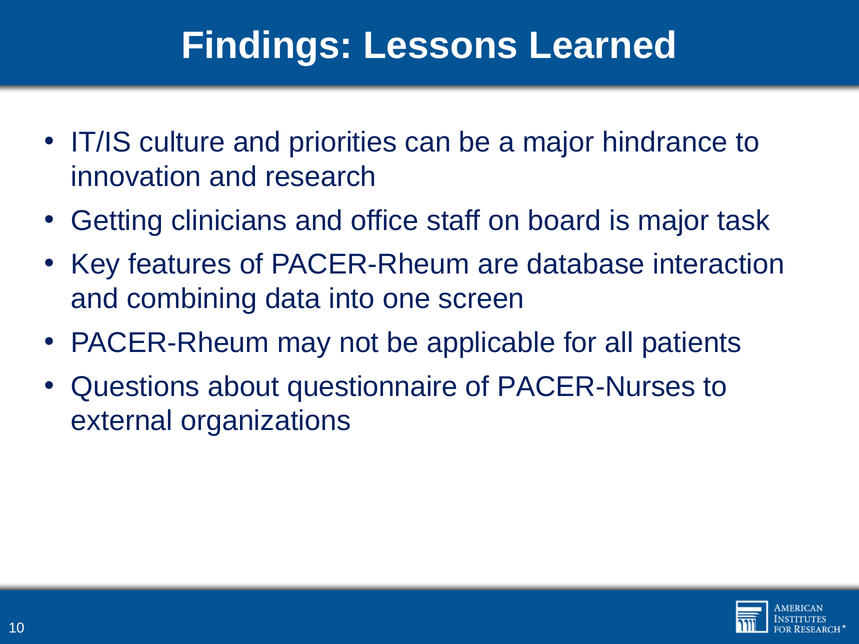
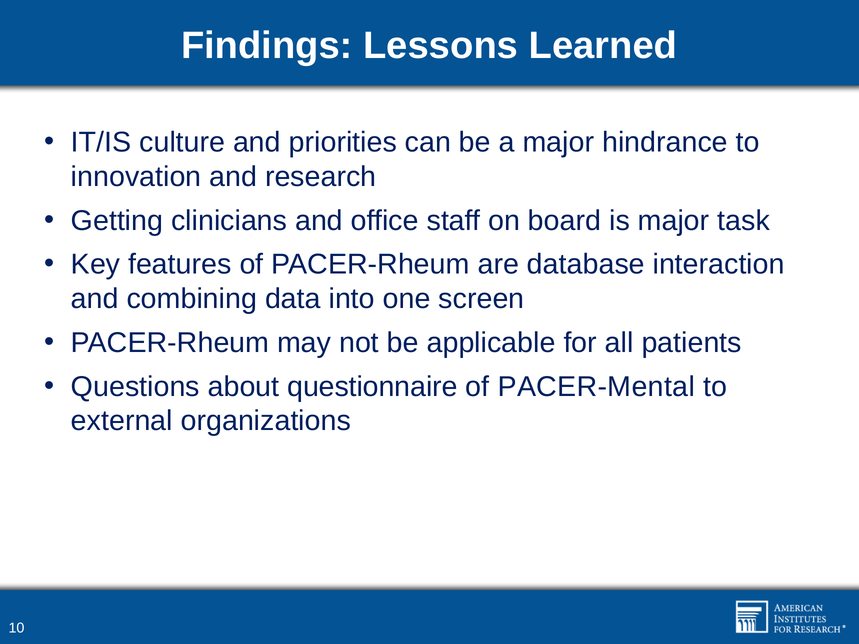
PACER-Nurses: PACER-Nurses -> PACER-Mental
